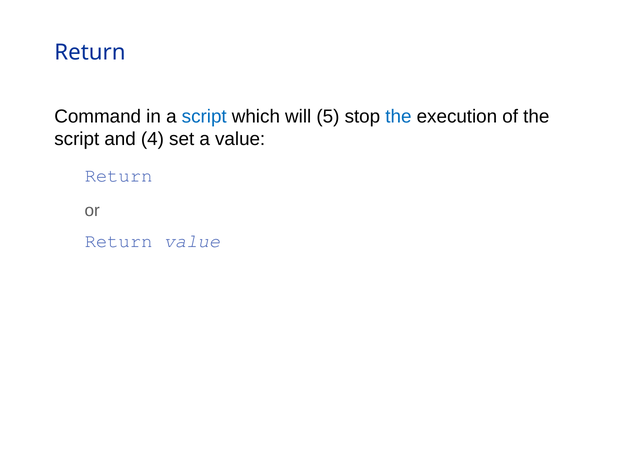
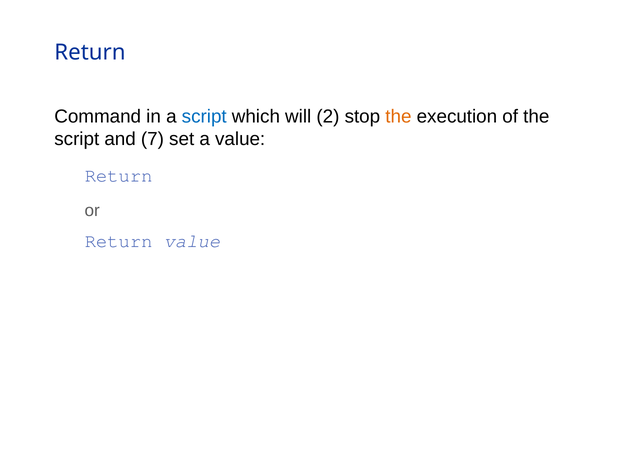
5: 5 -> 2
the at (398, 117) colour: blue -> orange
4: 4 -> 7
